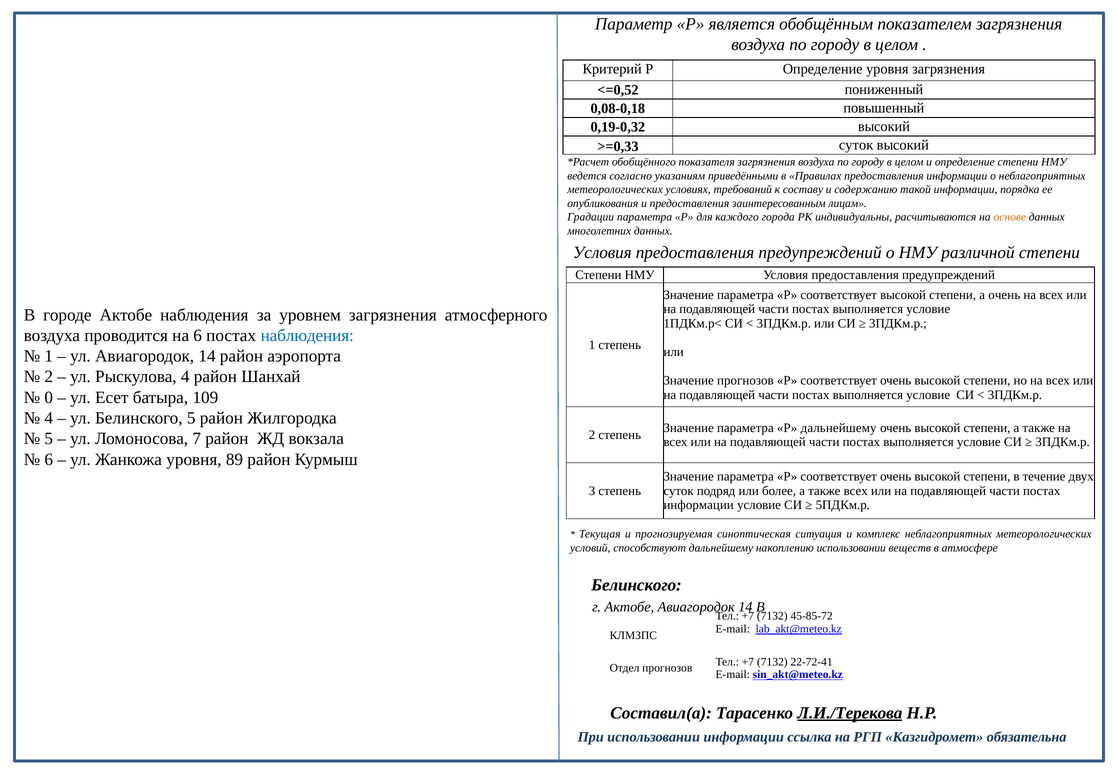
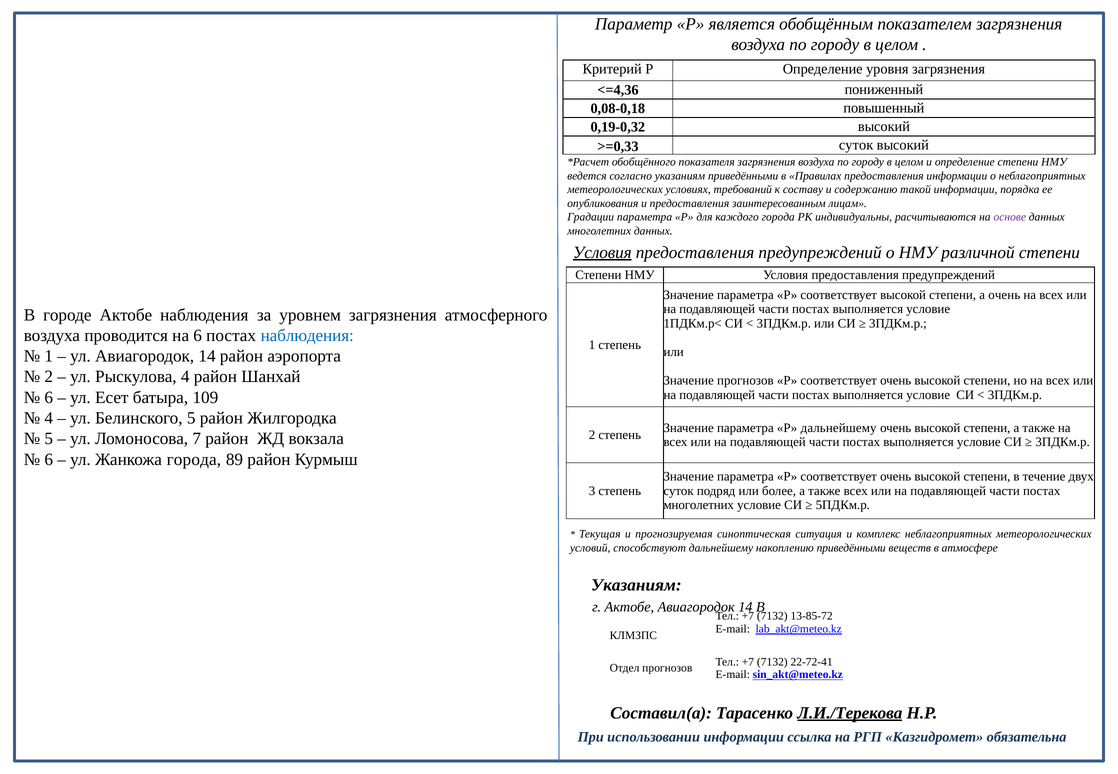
<=0,52: <=0,52 -> <=4,36
основе colour: orange -> purple
Условия at (602, 252) underline: none -> present
0 at (49, 397): 0 -> 6
Жанкожа уровня: уровня -> города
информации at (699, 505): информации -> многолетних
накоплению использовании: использовании -> приведёнными
Белинского at (637, 585): Белинского -> Указаниям
45-85-72: 45-85-72 -> 13-85-72
